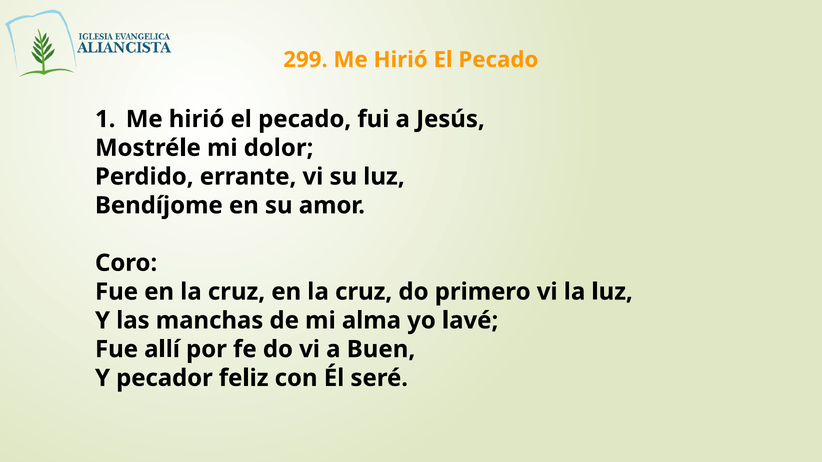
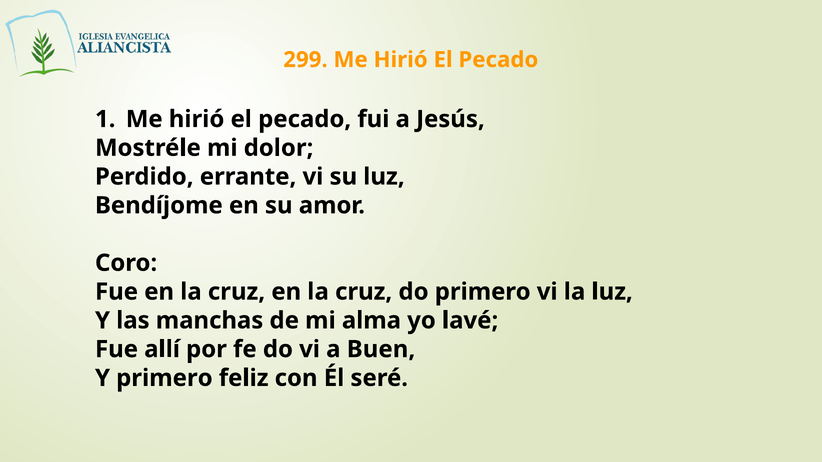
Y pecador: pecador -> primero
